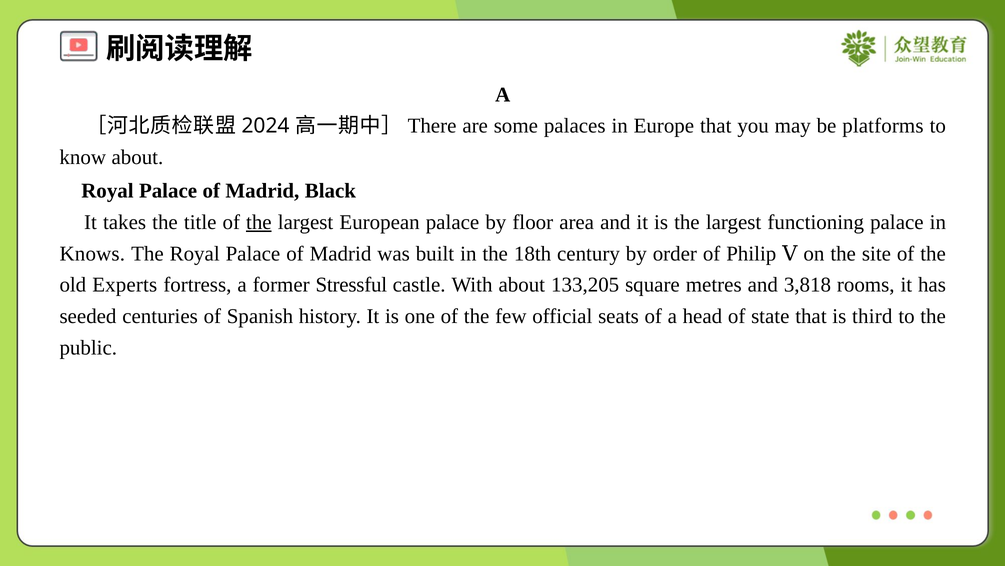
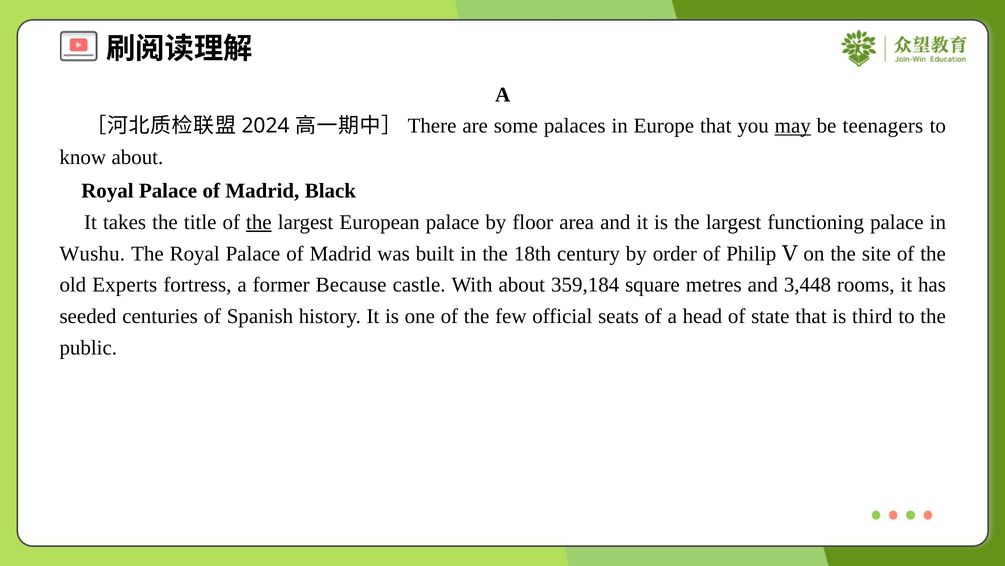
may underline: none -> present
platforms: platforms -> teenagers
Knows: Knows -> Wushu
Stressful: Stressful -> Because
133,205: 133,205 -> 359,184
3,818: 3,818 -> 3,448
